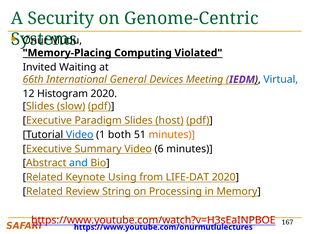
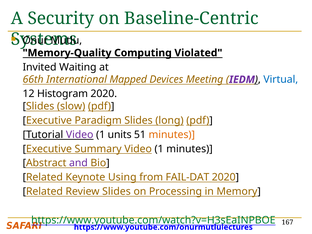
Genome-Centric: Genome-Centric -> Baseline-Centric
Memory-Placing: Memory-Placing -> Memory-Quality
General: General -> Mapped
host: host -> long
Video at (80, 135) colour: blue -> purple
both: both -> units
Summary Video 6: 6 -> 1
and colour: blue -> purple
LIFE-DAT: LIFE-DAT -> FAIL-DAT
Review String: String -> Slides
https://www.youtube.com/watch?v=H3sEaINPBOE colour: red -> green
